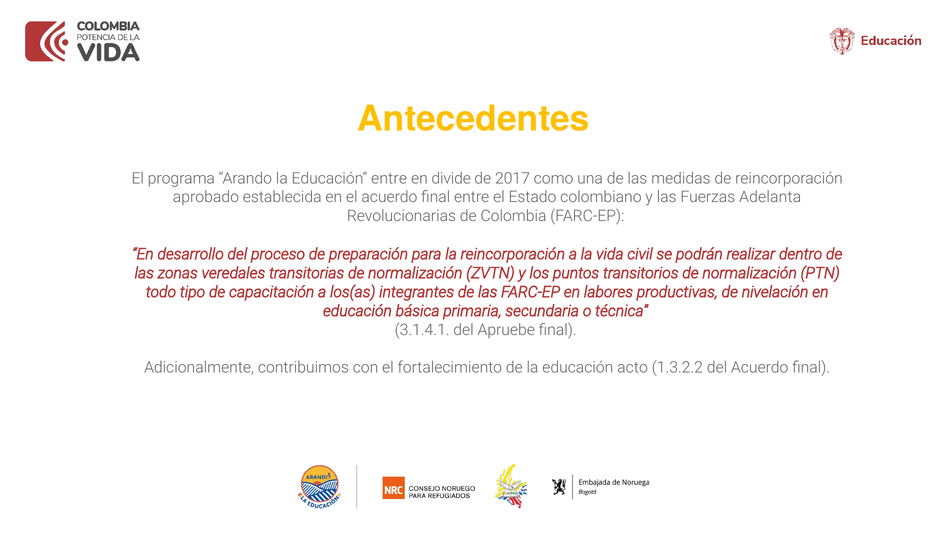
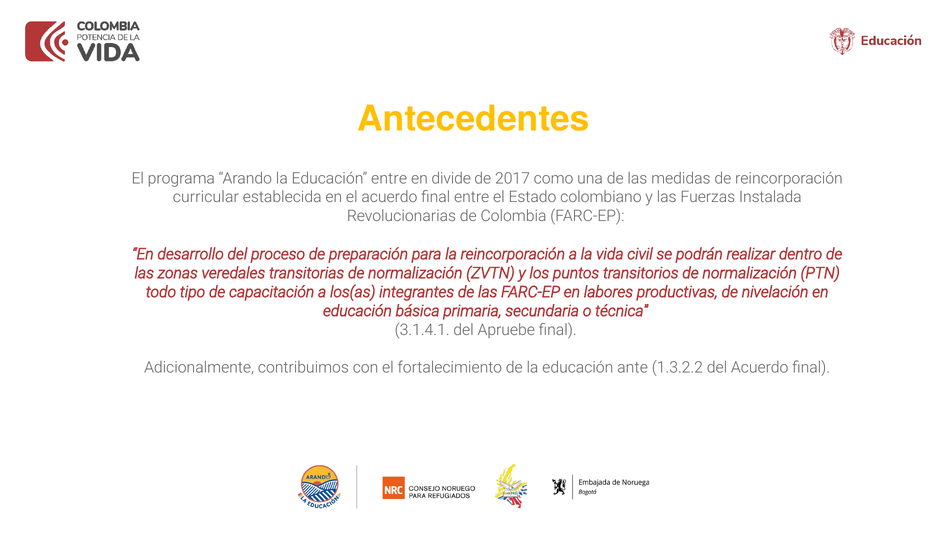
aprobado: aprobado -> curricular
Adelanta: Adelanta -> Instalada
acto: acto -> ante
